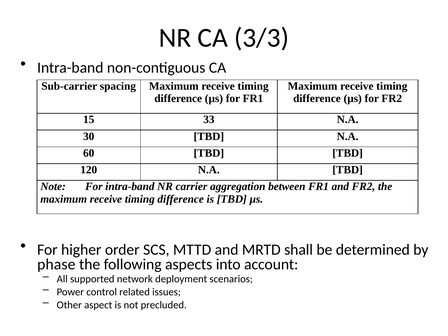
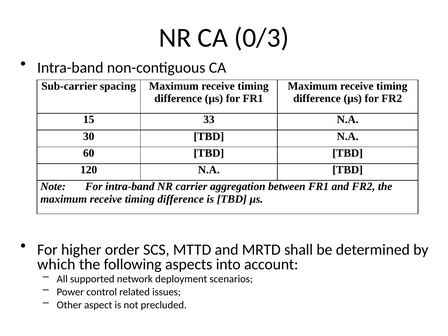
3/3: 3/3 -> 0/3
phase: phase -> which
